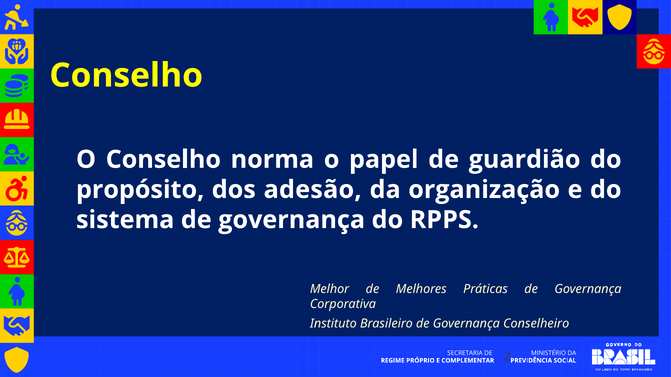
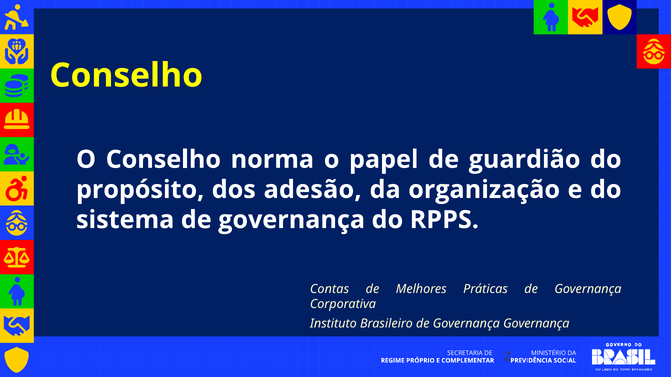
Melhor: Melhor -> Contas
Governança Conselheiro: Conselheiro -> Governança
